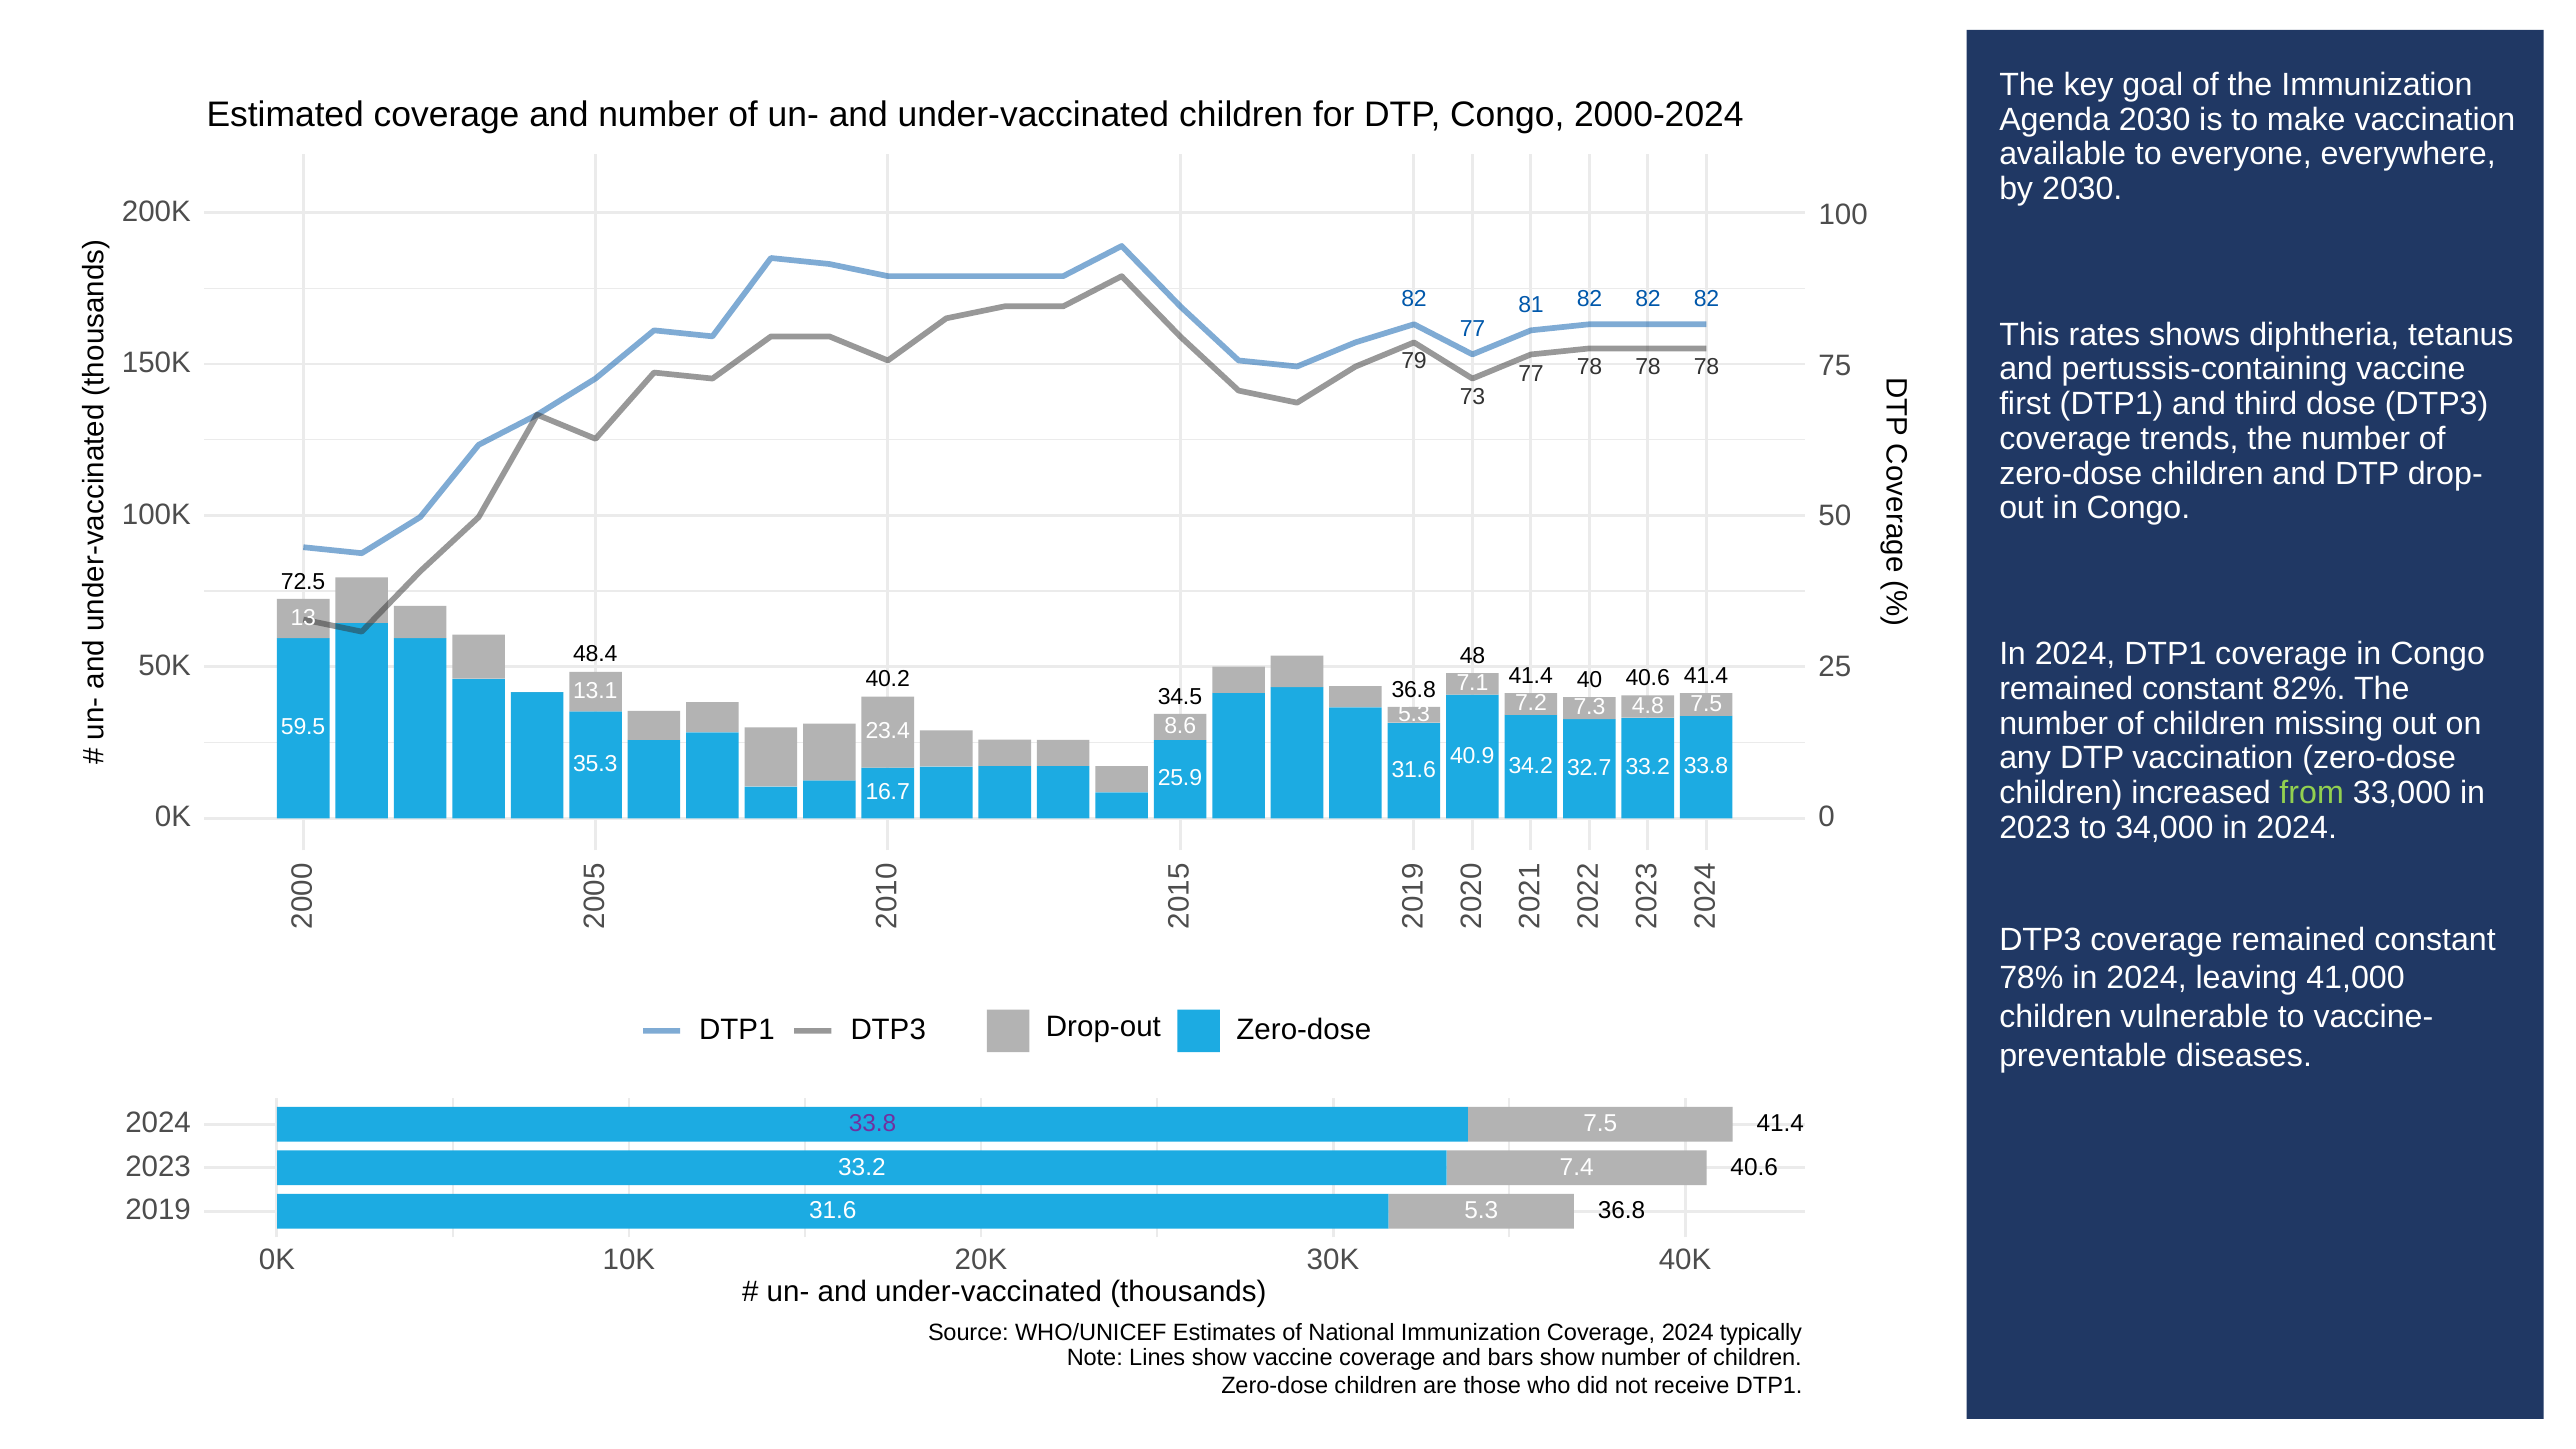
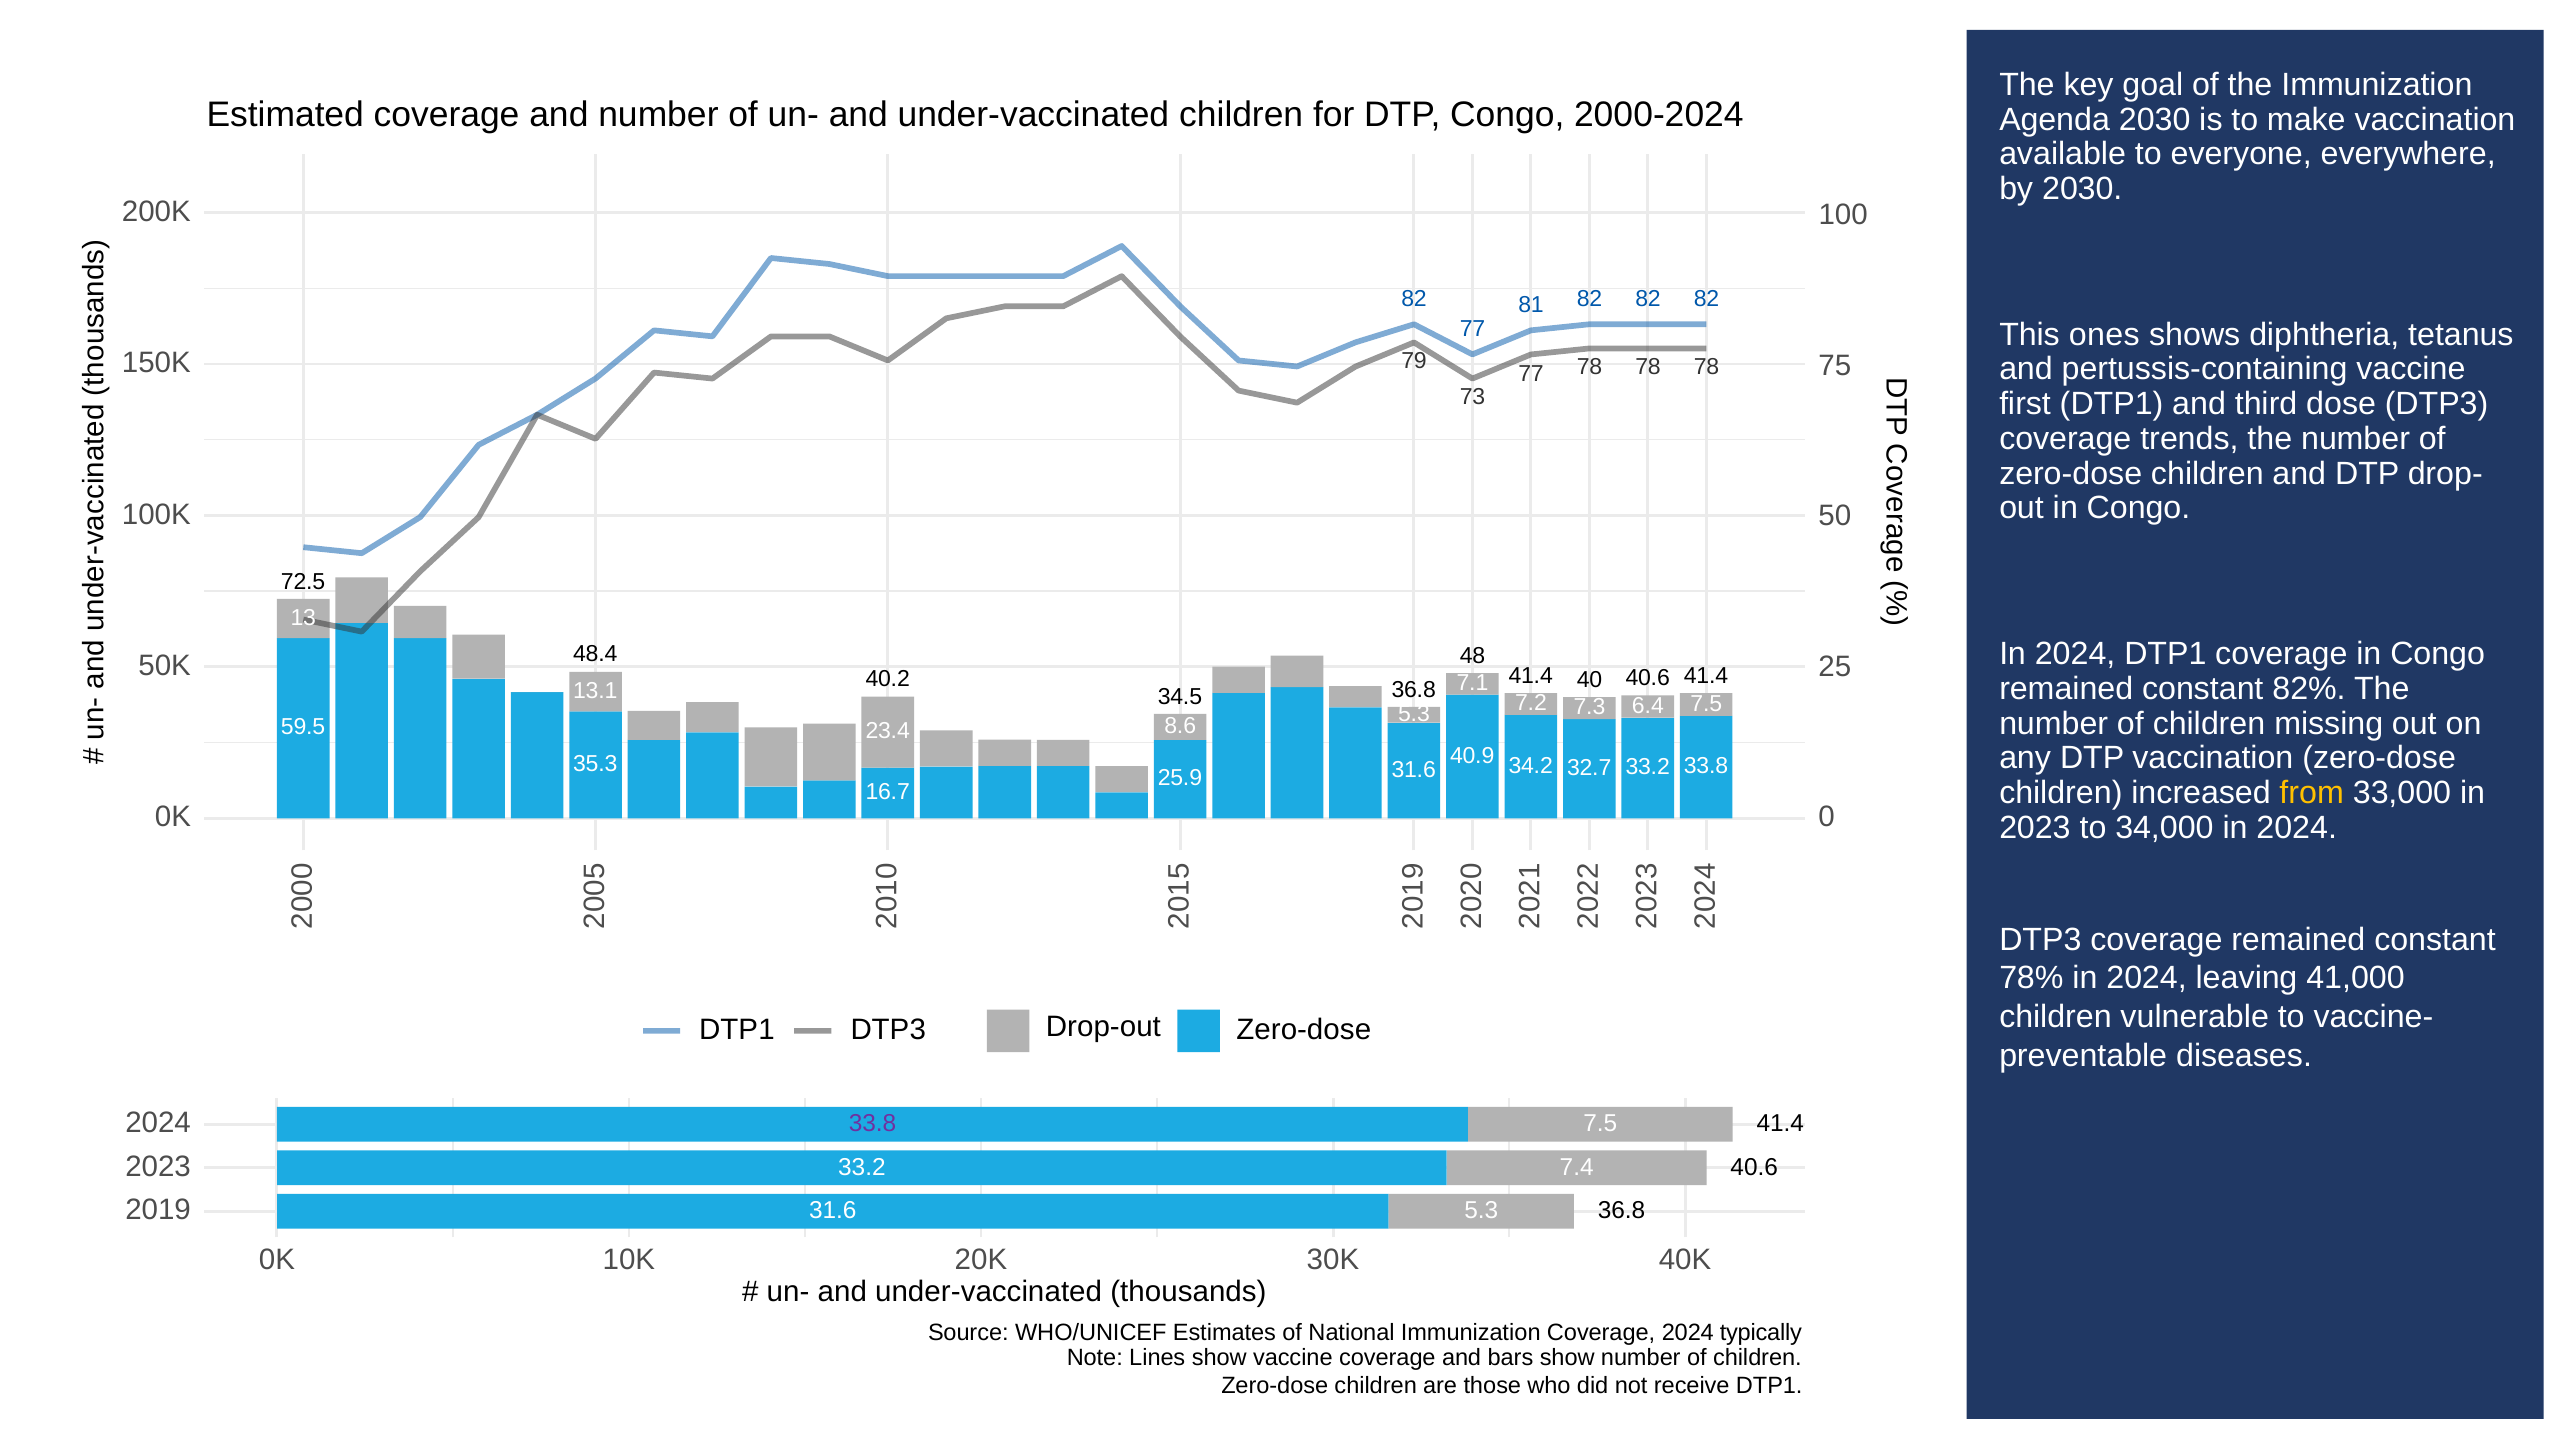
rates: rates -> ones
4.8: 4.8 -> 6.4
from colour: light green -> yellow
